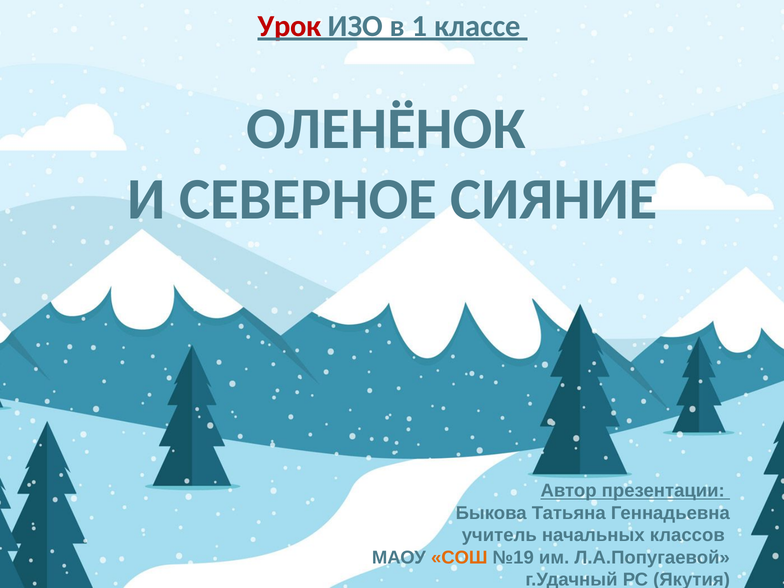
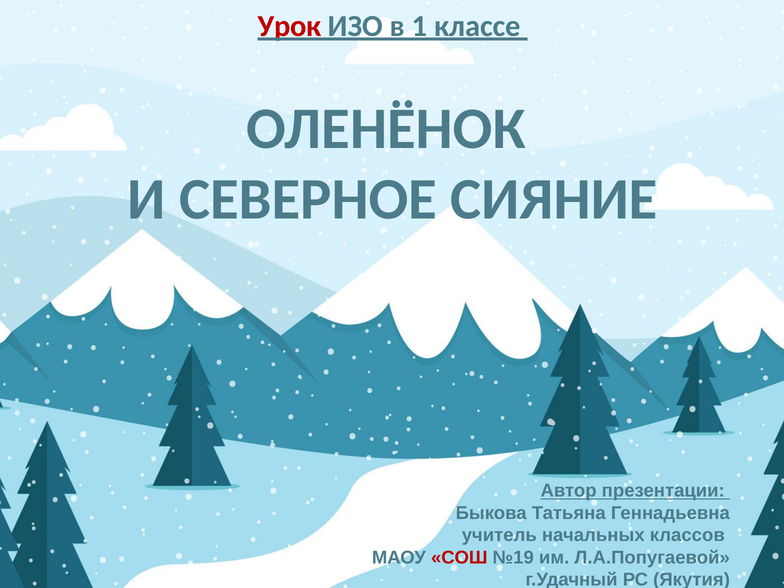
СОШ colour: orange -> red
